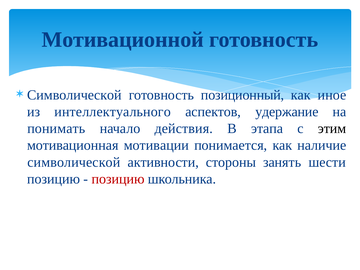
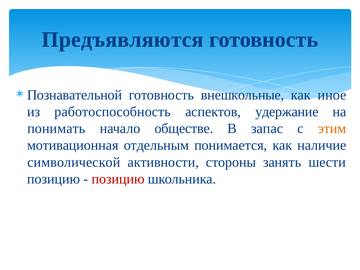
Мотивационной: Мотивационной -> Предъявляются
Символической at (74, 95): Символической -> Познавательной
позиционный: позиционный -> внешкольные
интеллектуального: интеллектуального -> работоспособность
действия: действия -> обществе
этапа: этапа -> запас
этим colour: black -> orange
мотивации: мотивации -> отдельным
